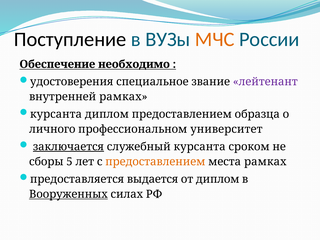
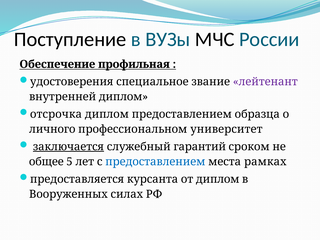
МЧС colour: orange -> black
необходимо: необходимо -> профильная
внутренней рамках: рамках -> диплом
курсанта at (56, 114): курсанта -> отсрочка
служебный курсанта: курсанта -> гарантий
сборы: сборы -> общее
предоставлением at (155, 162) colour: orange -> blue
выдается: выдается -> курсанта
Вооруженных underline: present -> none
